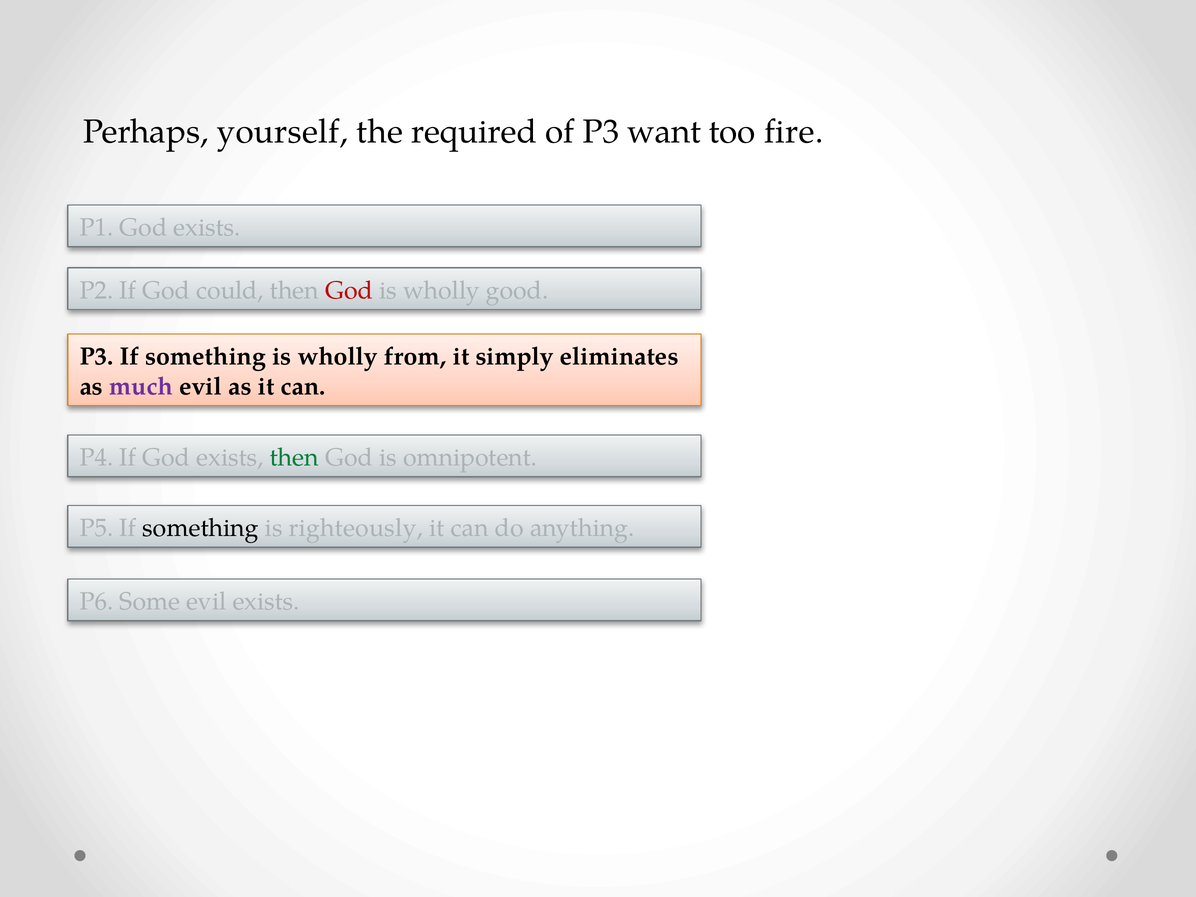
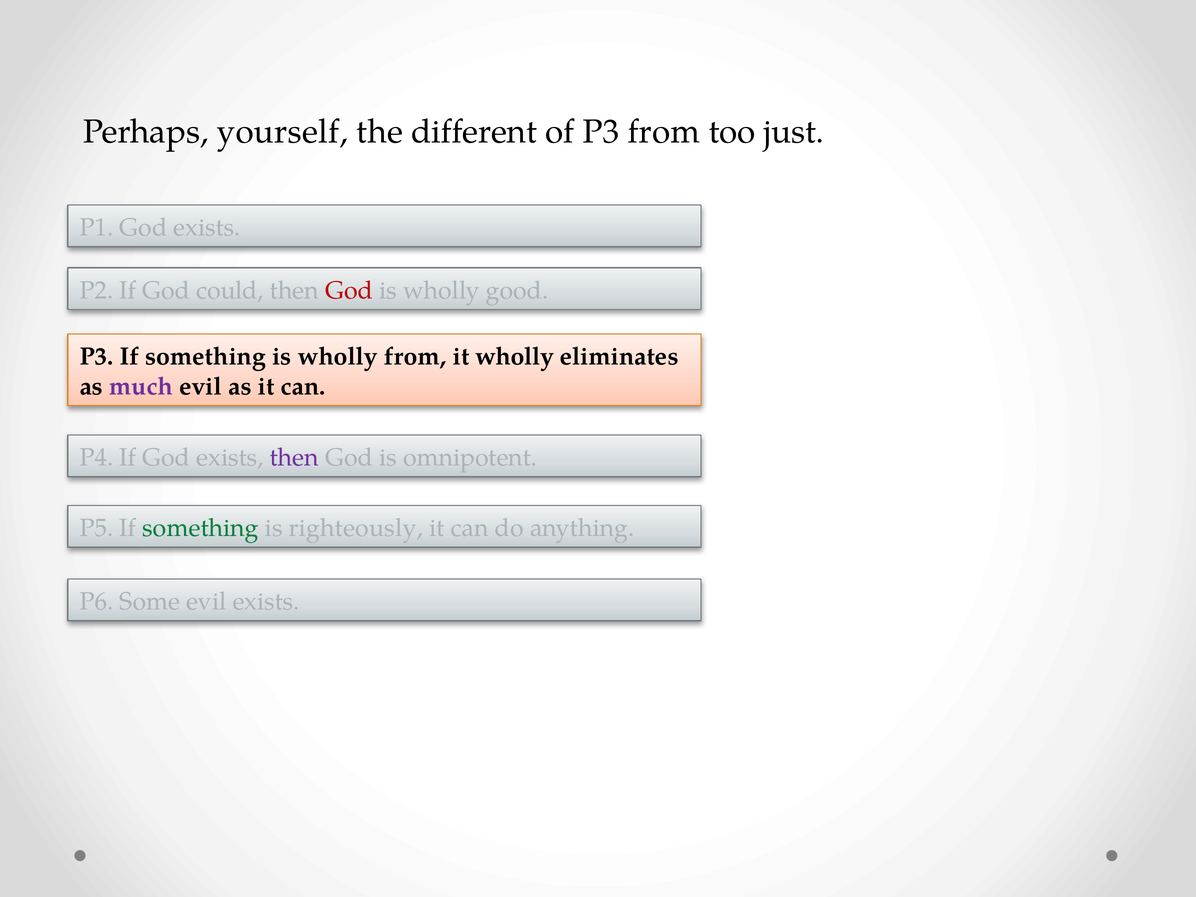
required: required -> different
P3 want: want -> from
fire: fire -> just
it simply: simply -> wholly
then at (294, 458) colour: green -> purple
something at (201, 528) colour: black -> green
